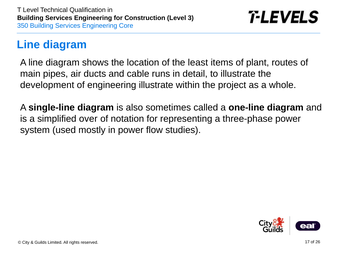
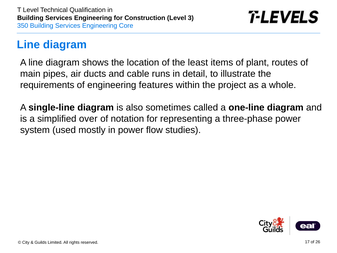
development: development -> requirements
engineering illustrate: illustrate -> features
